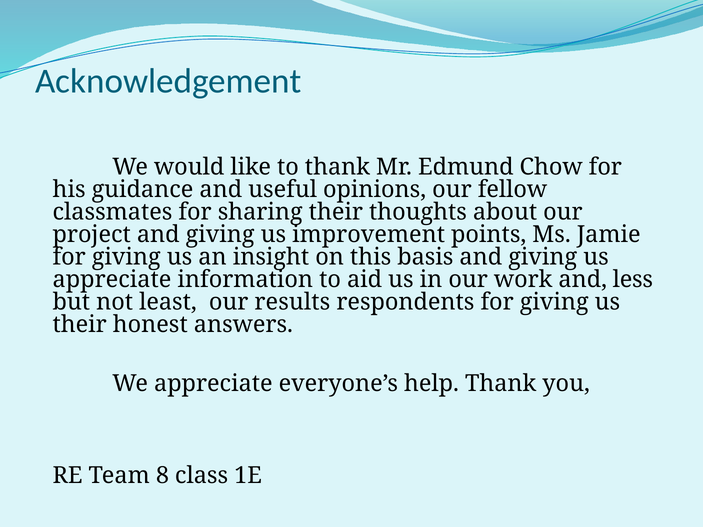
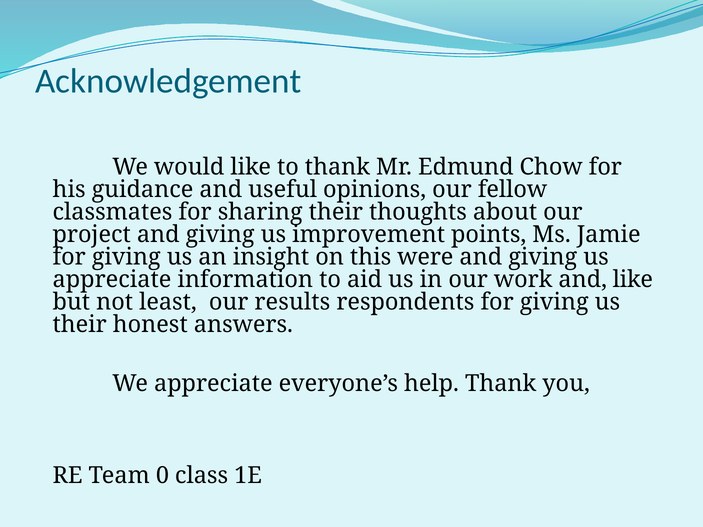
basis: basis -> were
and less: less -> like
8: 8 -> 0
